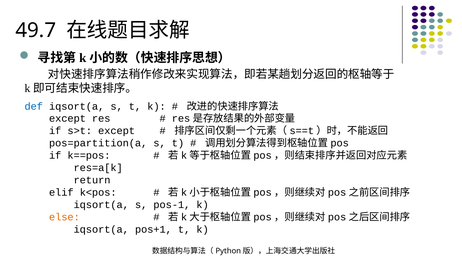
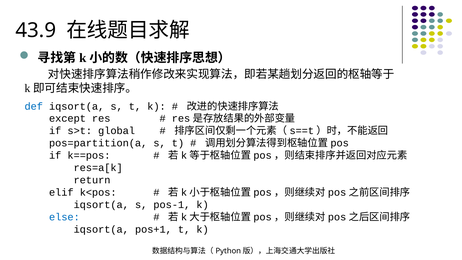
49.7: 49.7 -> 43.9
s>t except: except -> global
else colour: orange -> blue
